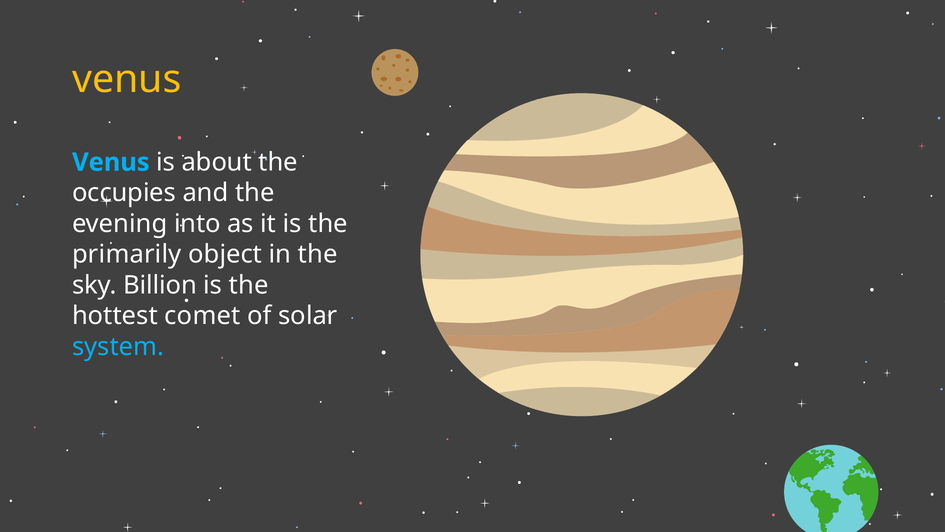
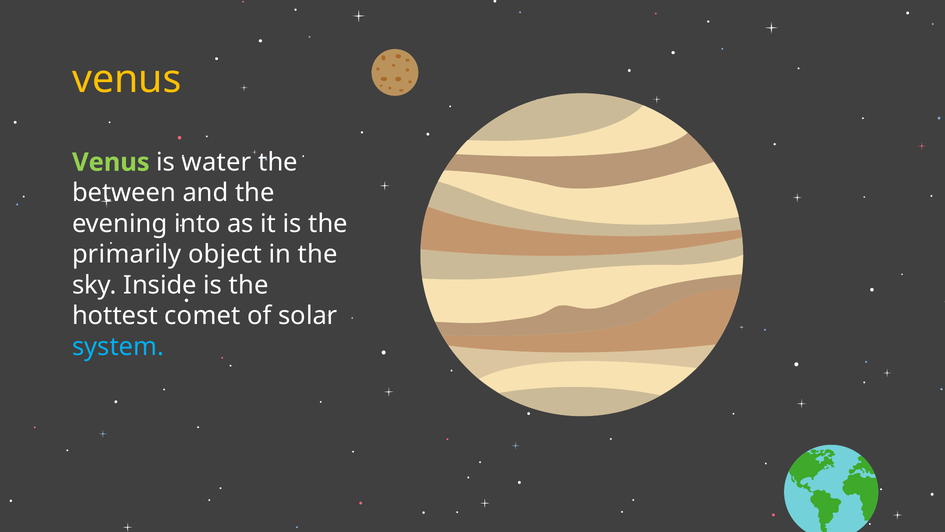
Venus at (111, 162) colour: light blue -> light green
about: about -> water
occupies: occupies -> between
Billion: Billion -> Inside
